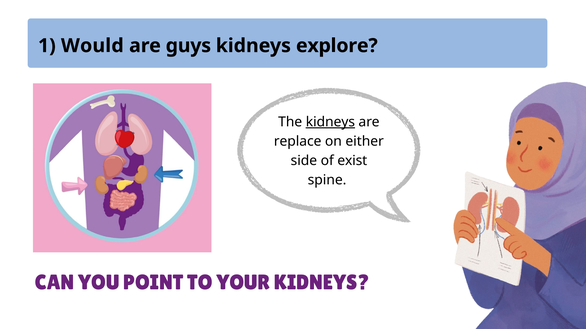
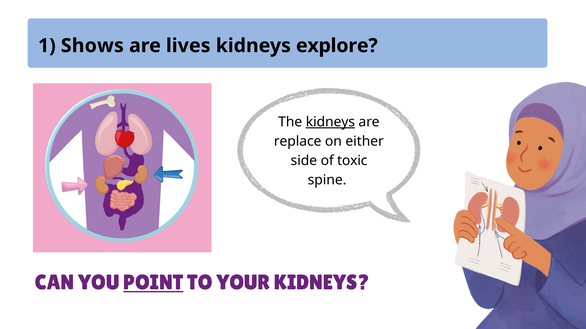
Would: Would -> Shows
guys: guys -> lives
exist: exist -> toxic
POINT underline: none -> present
